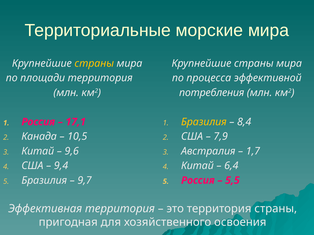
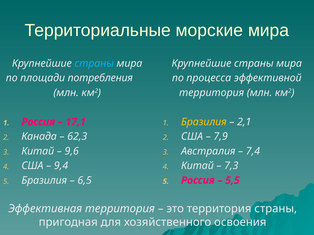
страны at (94, 64) colour: yellow -> light blue
площади территория: территория -> потребления
потребления at (212, 93): потребления -> территория
8,4: 8,4 -> 2,1
10,5: 10,5 -> 62,3
1,7: 1,7 -> 7,4
6,4: 6,4 -> 7,3
9,7: 9,7 -> 6,5
